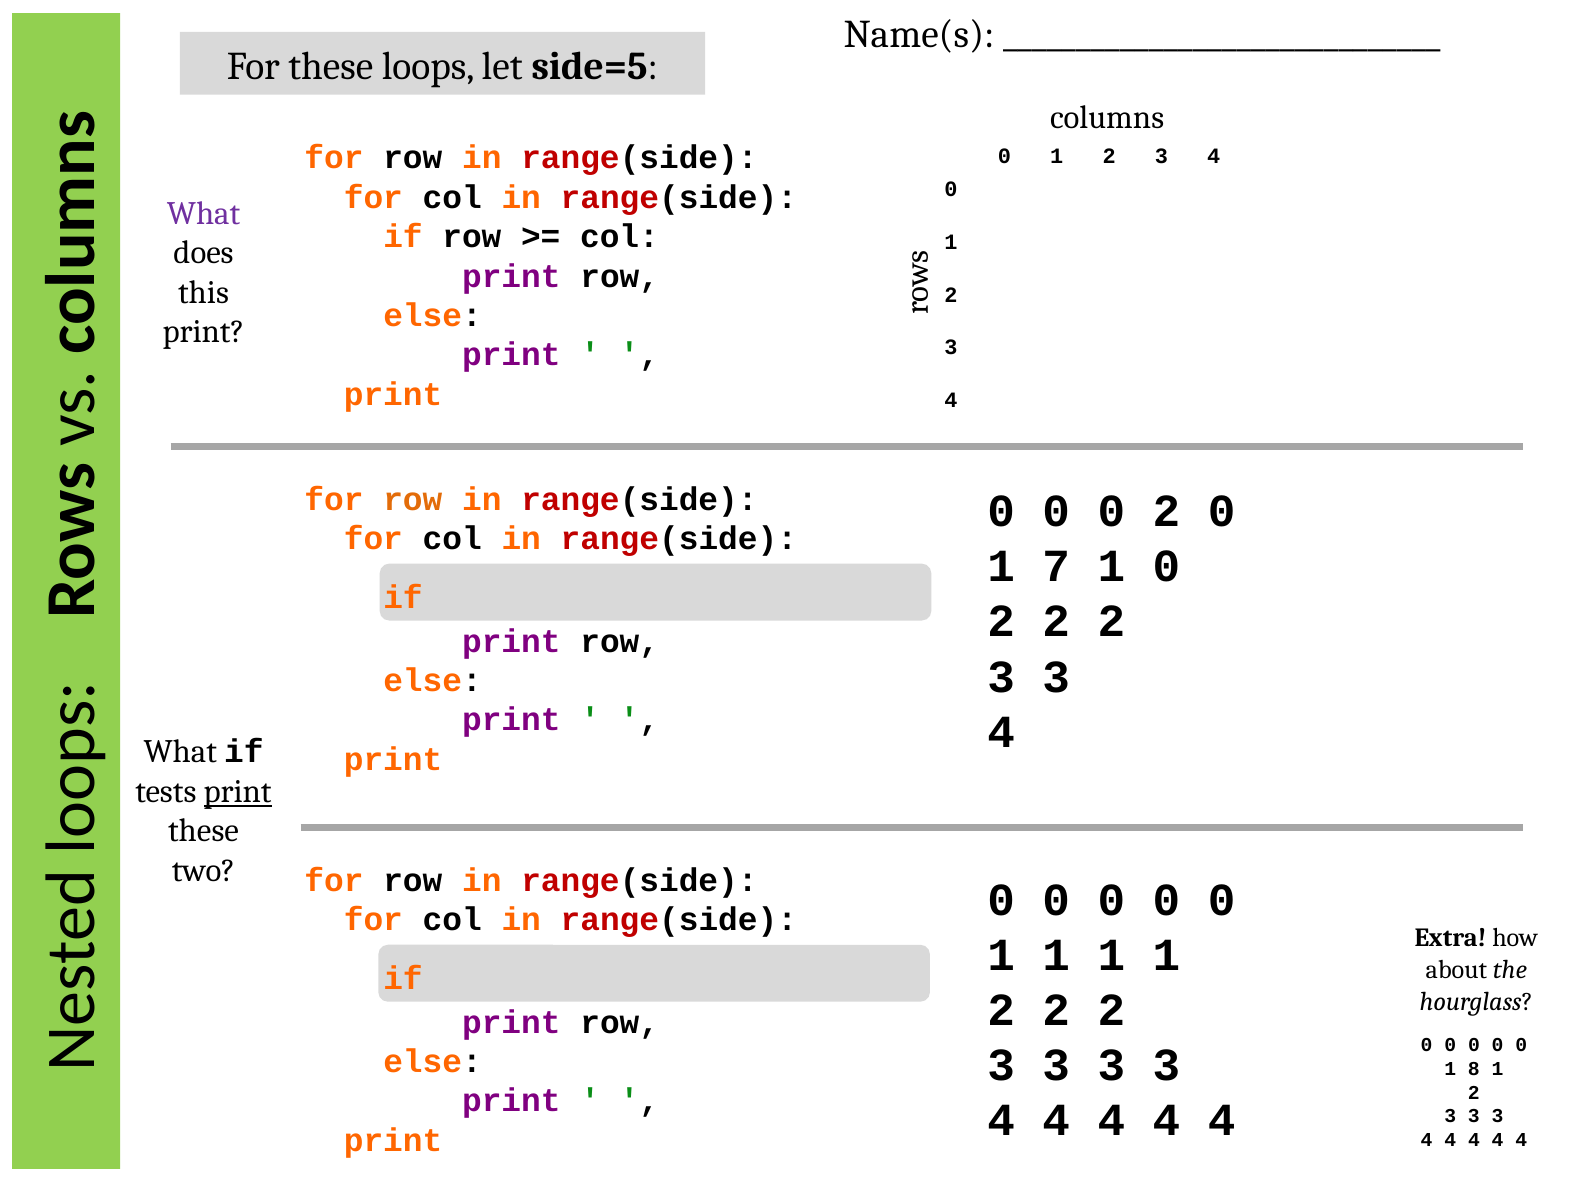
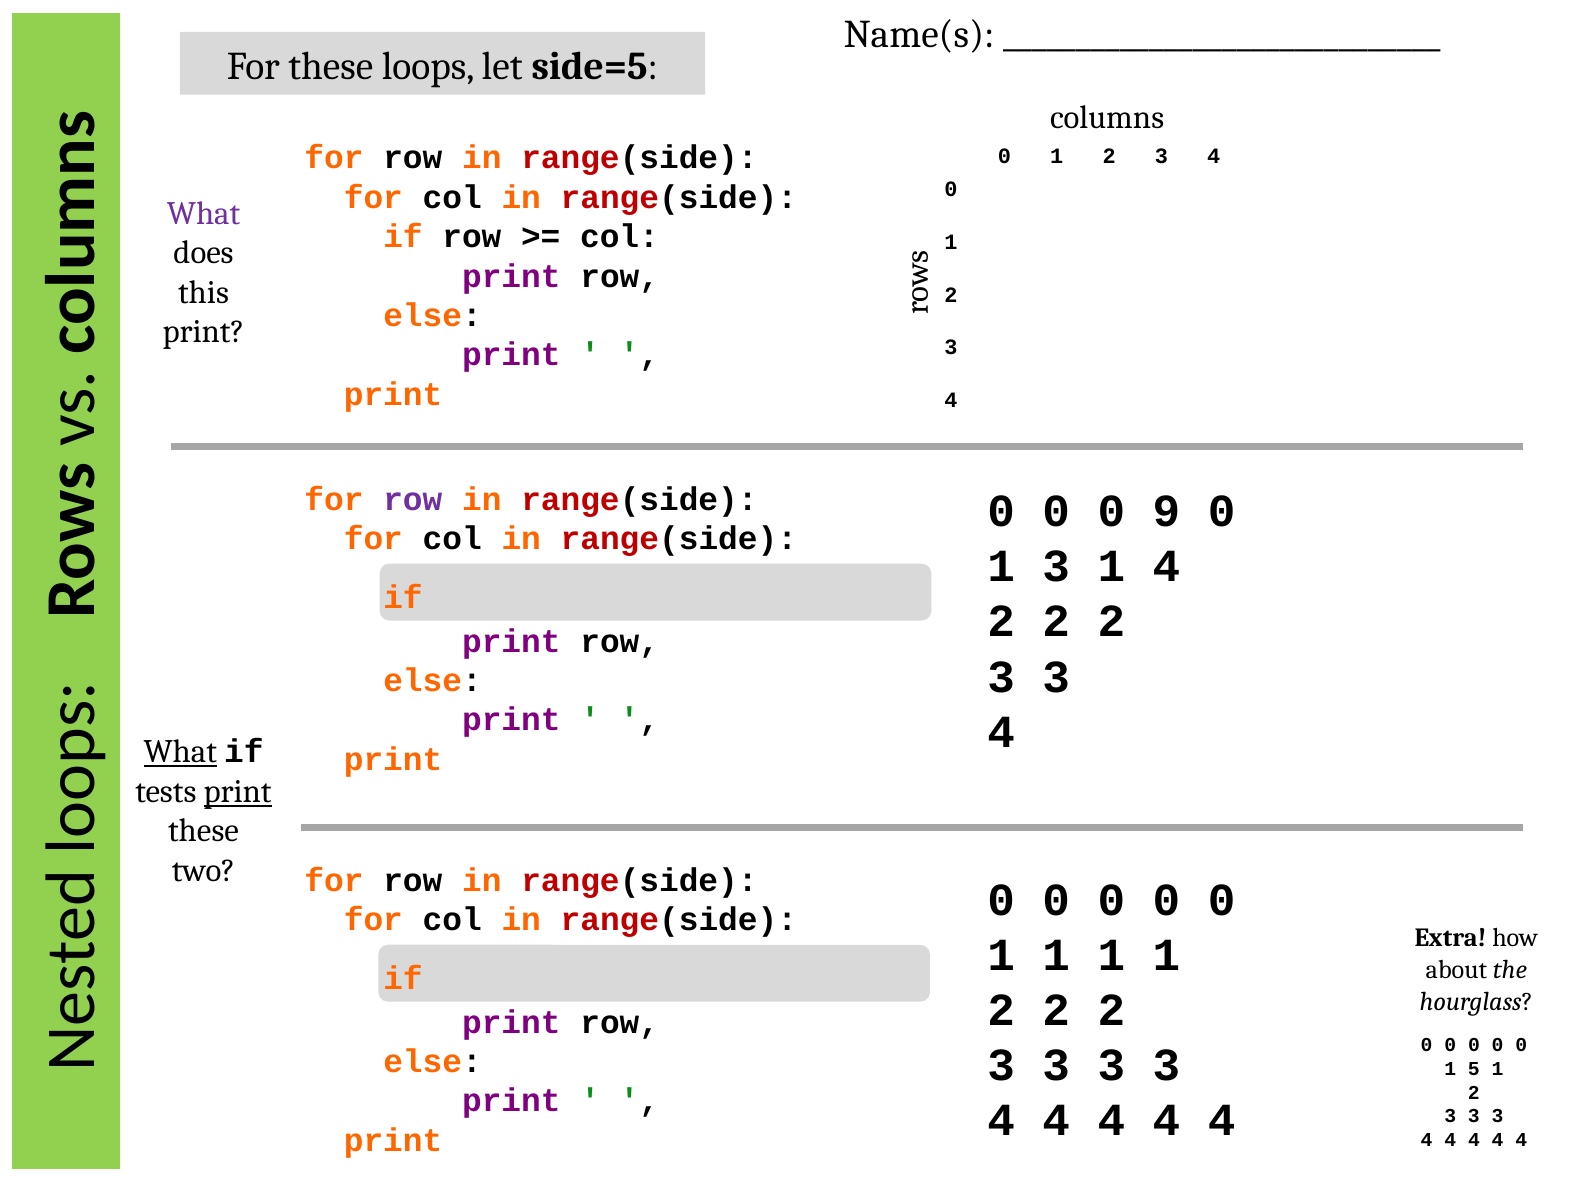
row at (413, 499) colour: orange -> purple
0 0 2: 2 -> 9
1 7: 7 -> 3
1 0: 0 -> 4
What at (180, 752) underline: none -> present
8: 8 -> 5
